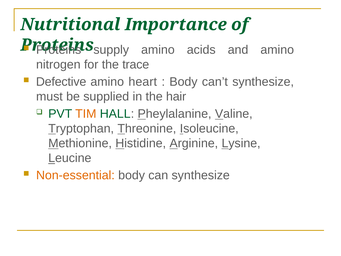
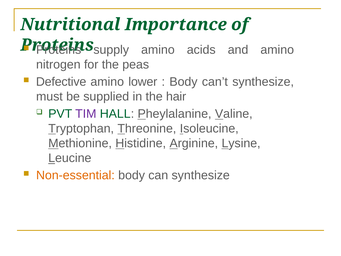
trace: trace -> peas
heart: heart -> lower
TIM colour: orange -> purple
